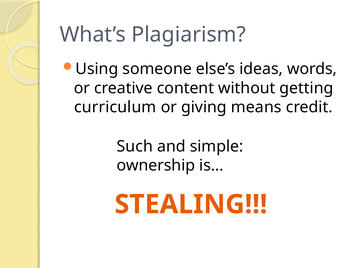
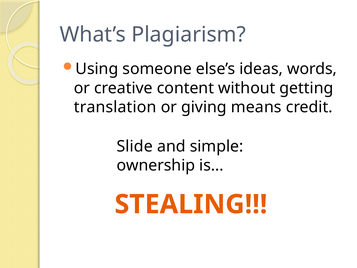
curriculum: curriculum -> translation
Such: Such -> Slide
